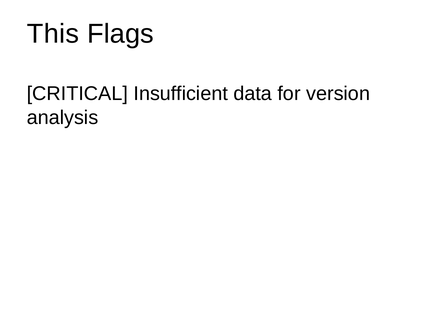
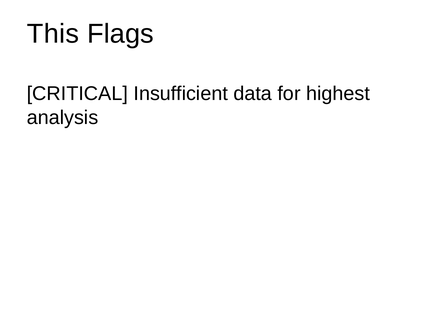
version: version -> highest
